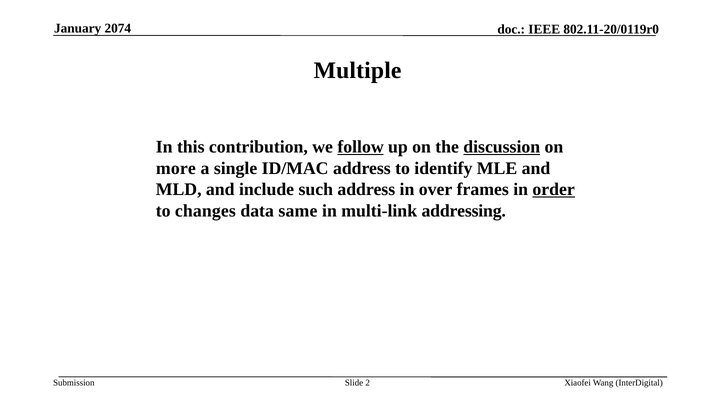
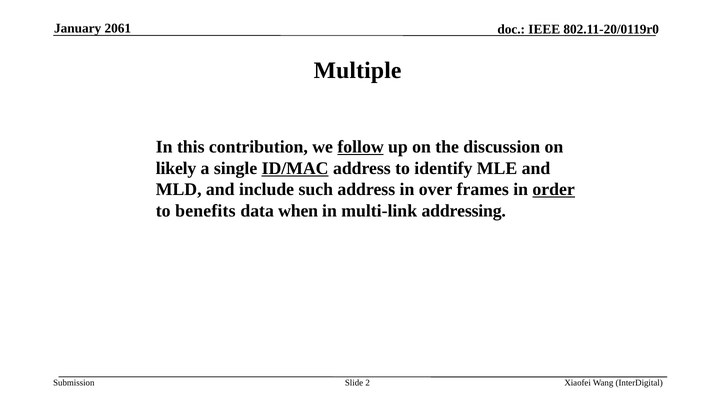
2074: 2074 -> 2061
discussion underline: present -> none
more: more -> likely
ID/MAC underline: none -> present
changes: changes -> benefits
same: same -> when
